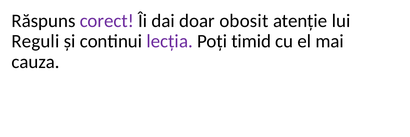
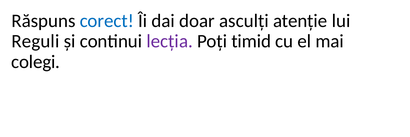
corect colour: purple -> blue
obosit: obosit -> asculți
cauza: cauza -> colegi
